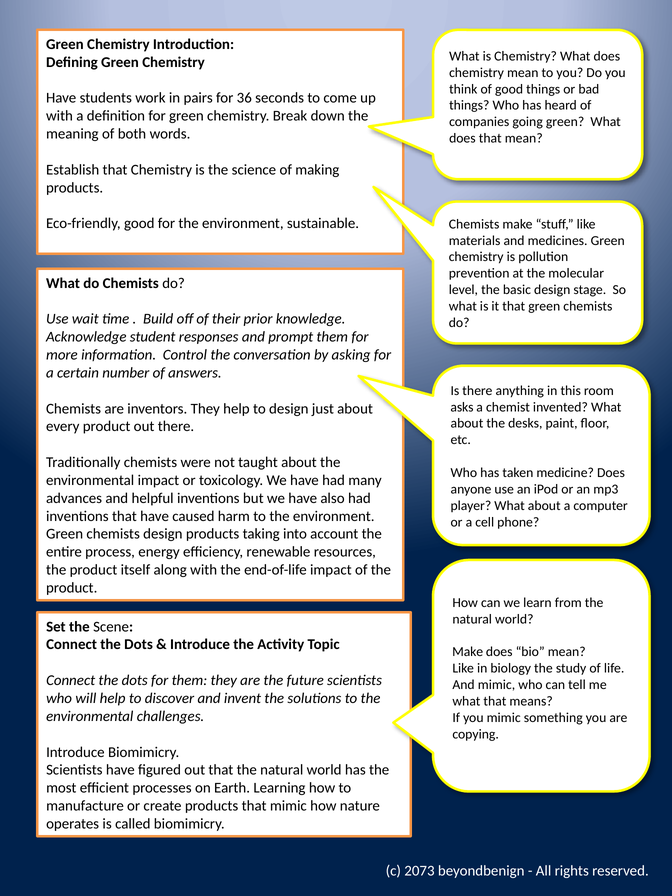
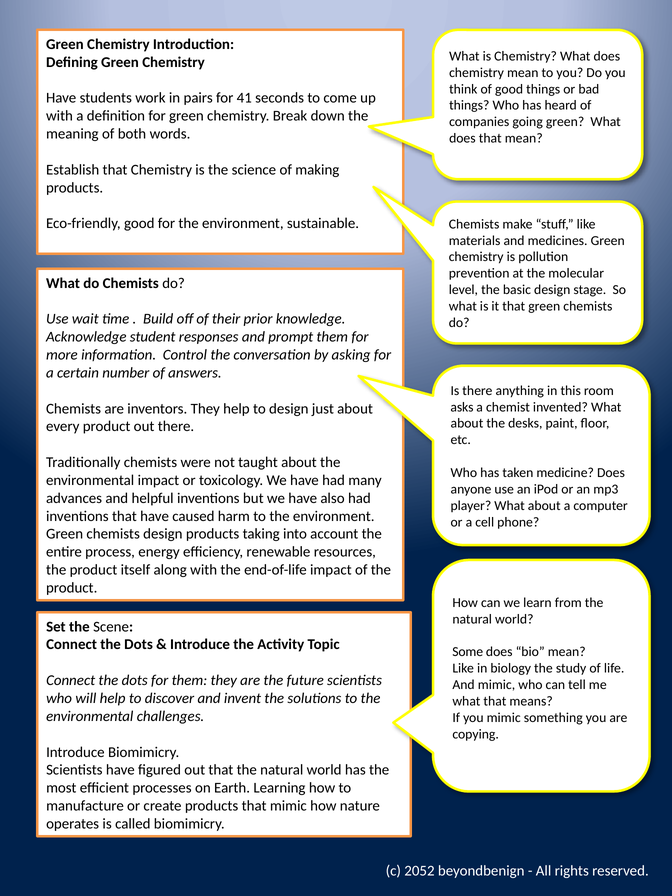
36: 36 -> 41
Make at (468, 652): Make -> Some
2073: 2073 -> 2052
